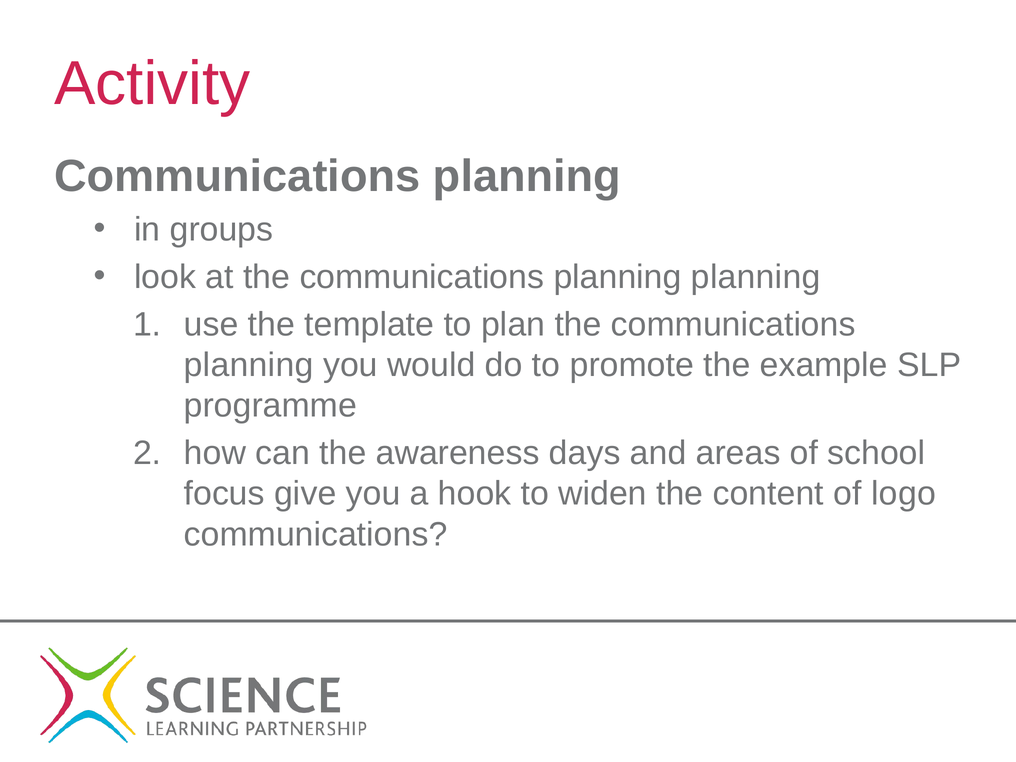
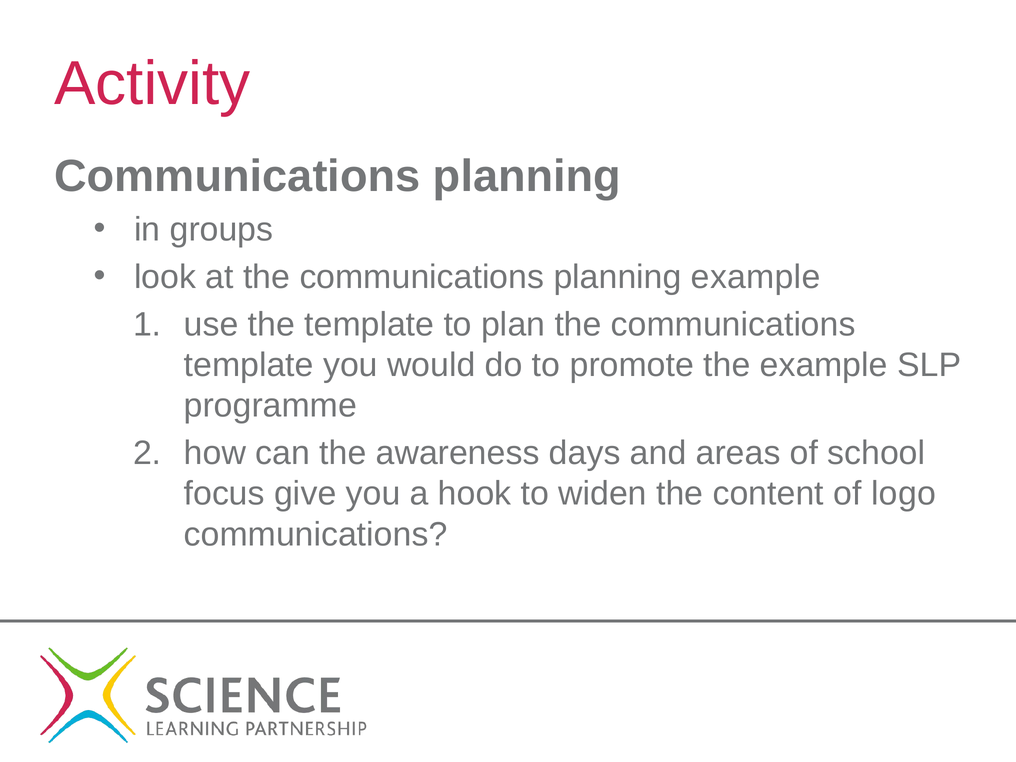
planning planning: planning -> example
planning at (249, 365): planning -> template
